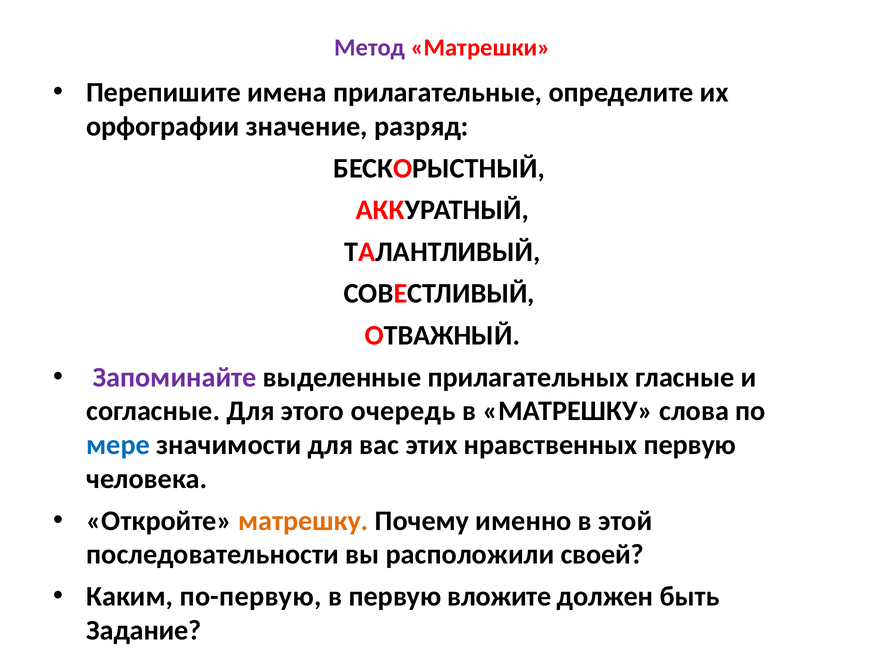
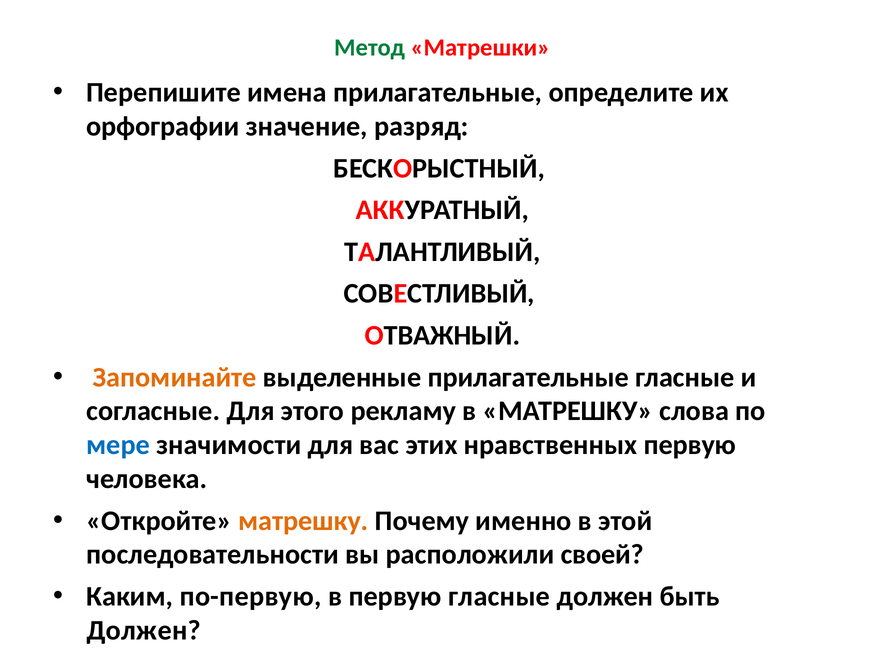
Метод colour: purple -> green
Запоминайте colour: purple -> orange
выделенные прилагательных: прилагательных -> прилагательные
очередь: очередь -> рекламу
первую вложите: вложите -> гласные
Задание at (144, 630): Задание -> Должен
